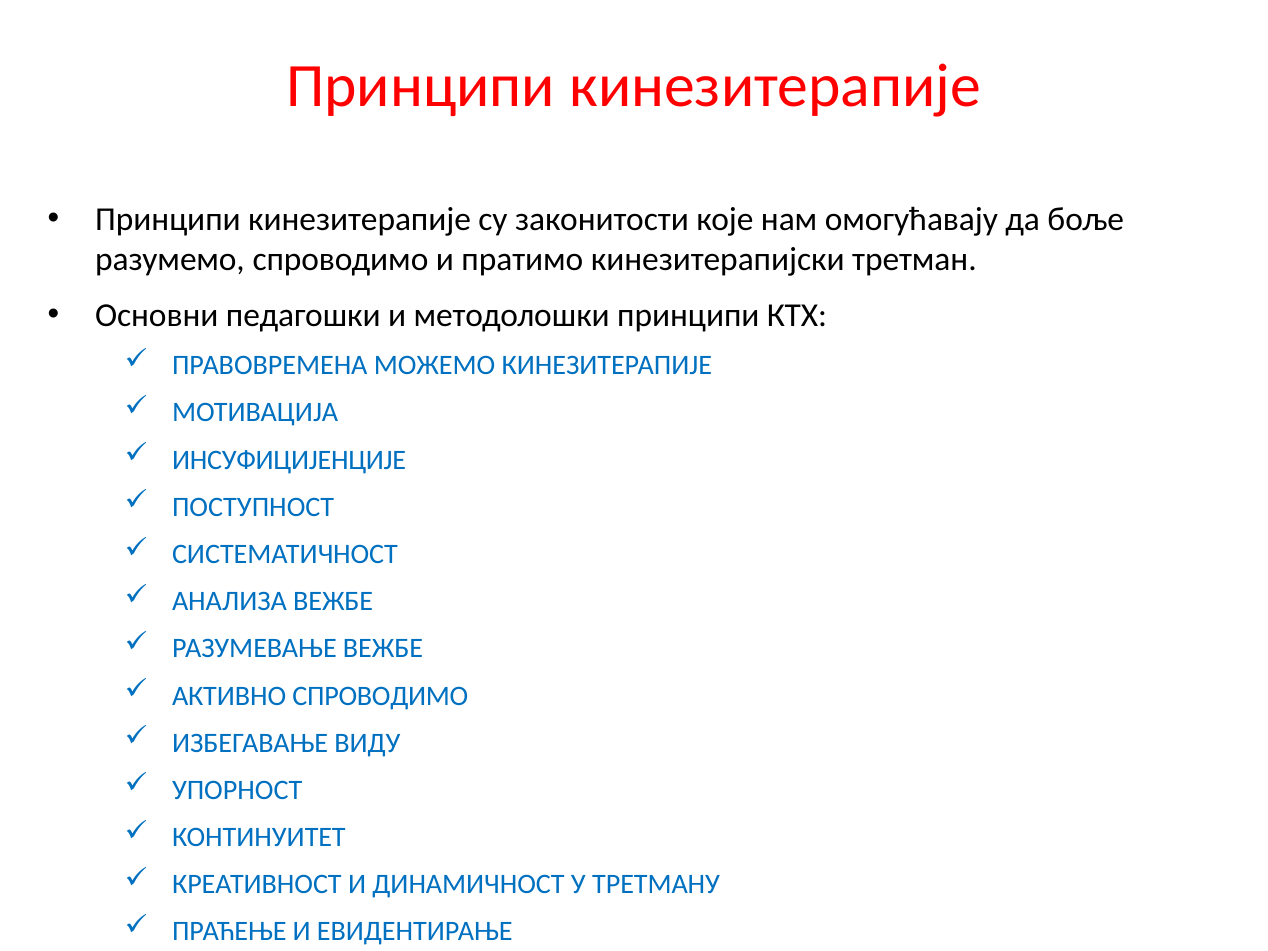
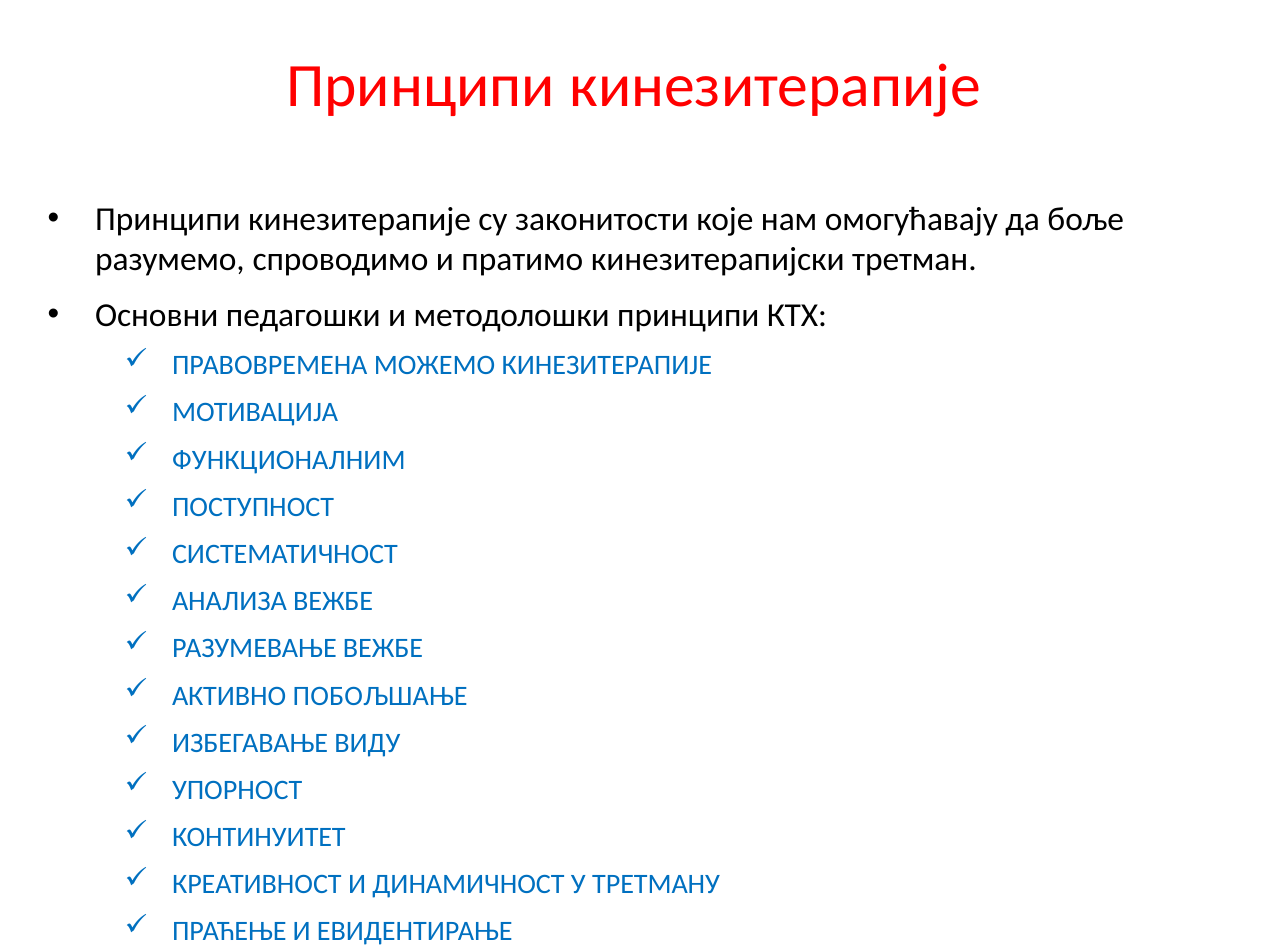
ИНСУФИЦИЈЕНЦИЈЕ: ИНСУФИЦИЈЕНЦИЈЕ -> ФУНКЦИОНАЛНИМ
АКТИВНО СПРОВОДИМО: СПРОВОДИМО -> ПОБОЉШАЊЕ
